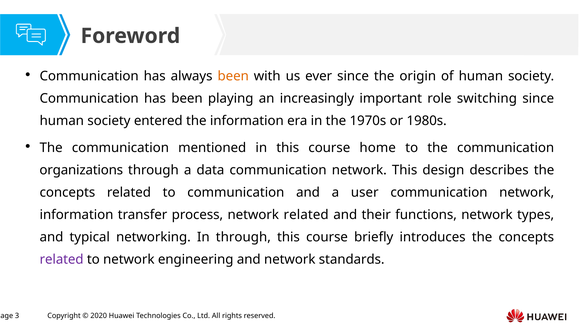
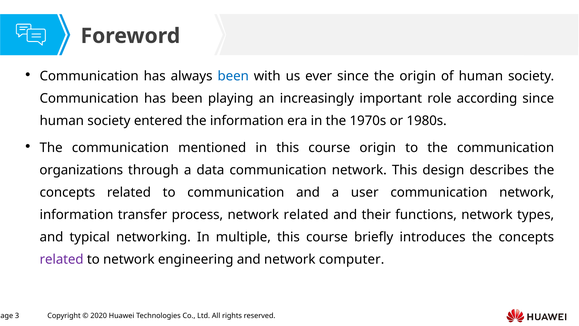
been at (233, 76) colour: orange -> blue
switching: switching -> according
course home: home -> origin
In through: through -> multiple
standards: standards -> computer
